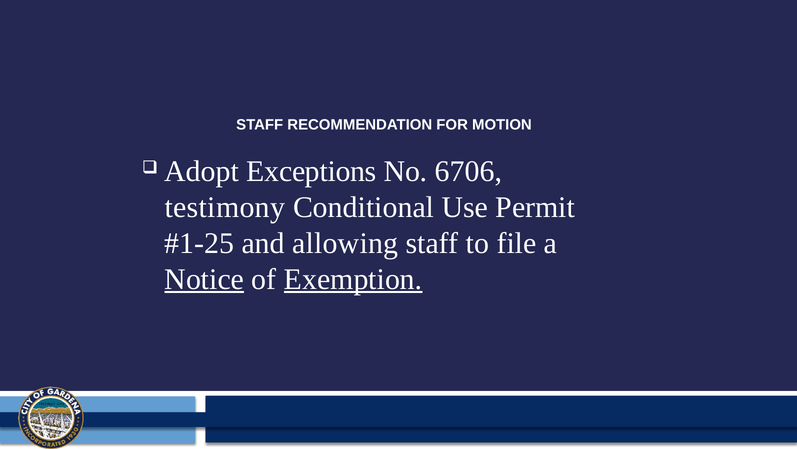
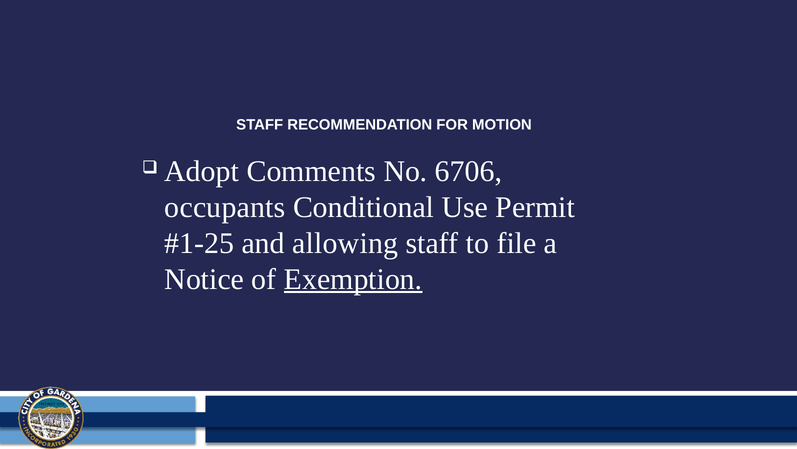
Exceptions: Exceptions -> Comments
testimony: testimony -> occupants
Notice underline: present -> none
